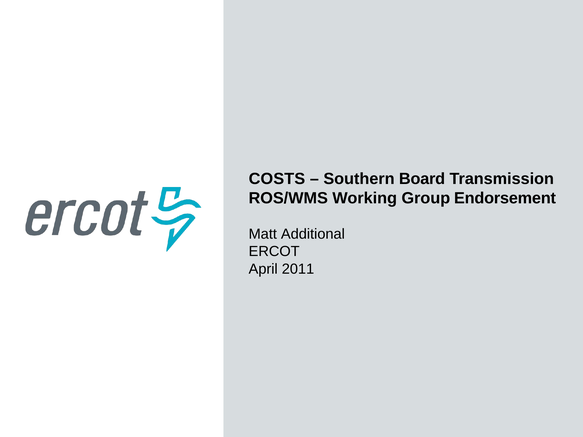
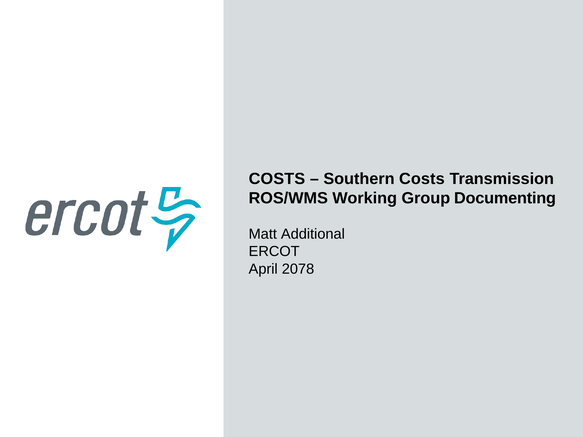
Southern Board: Board -> Costs
Endorsement: Endorsement -> Documenting
2011: 2011 -> 2078
